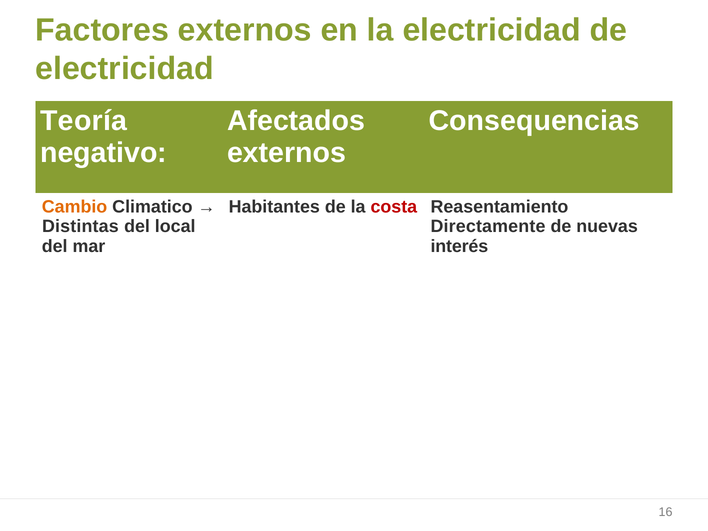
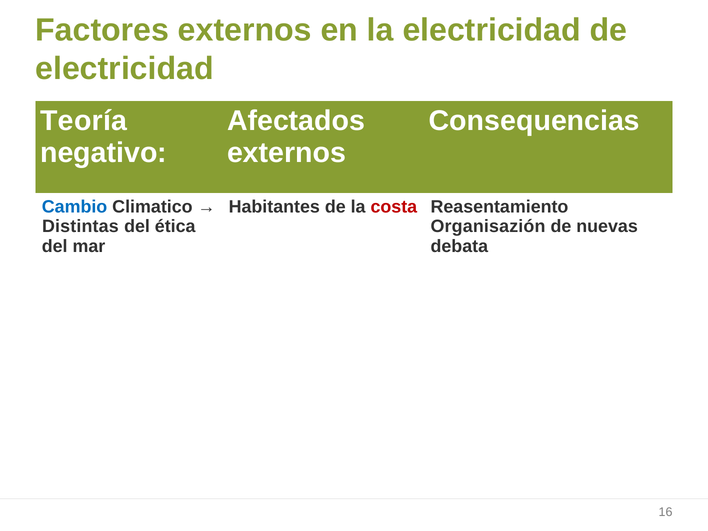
Cambio colour: orange -> blue
local: local -> ética
Directamente: Directamente -> Organisazión
interés: interés -> debata
